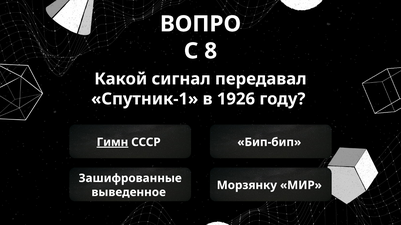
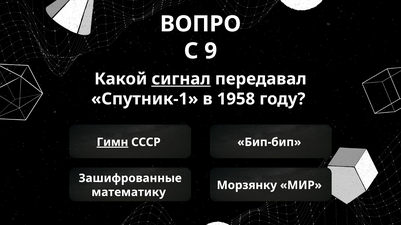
8: 8 -> 9
сигнал underline: none -> present
1926: 1926 -> 1958
выведенное: выведенное -> математику
